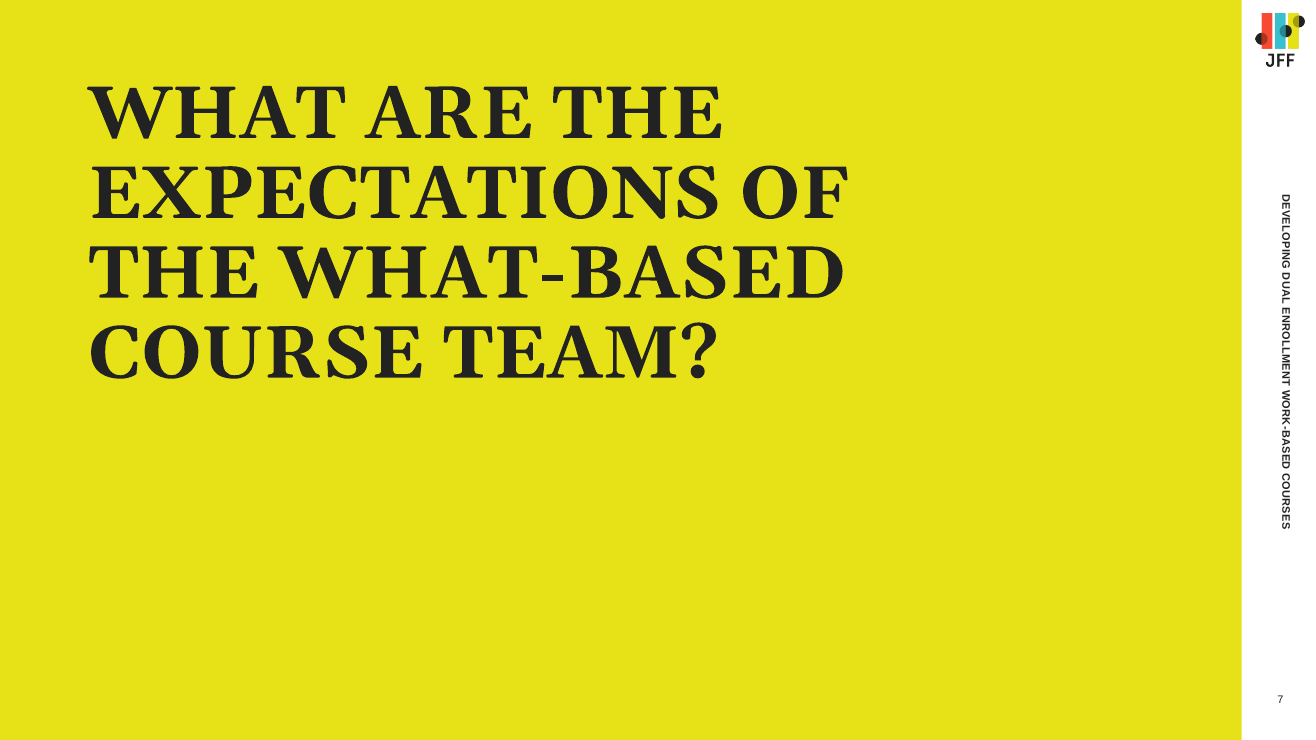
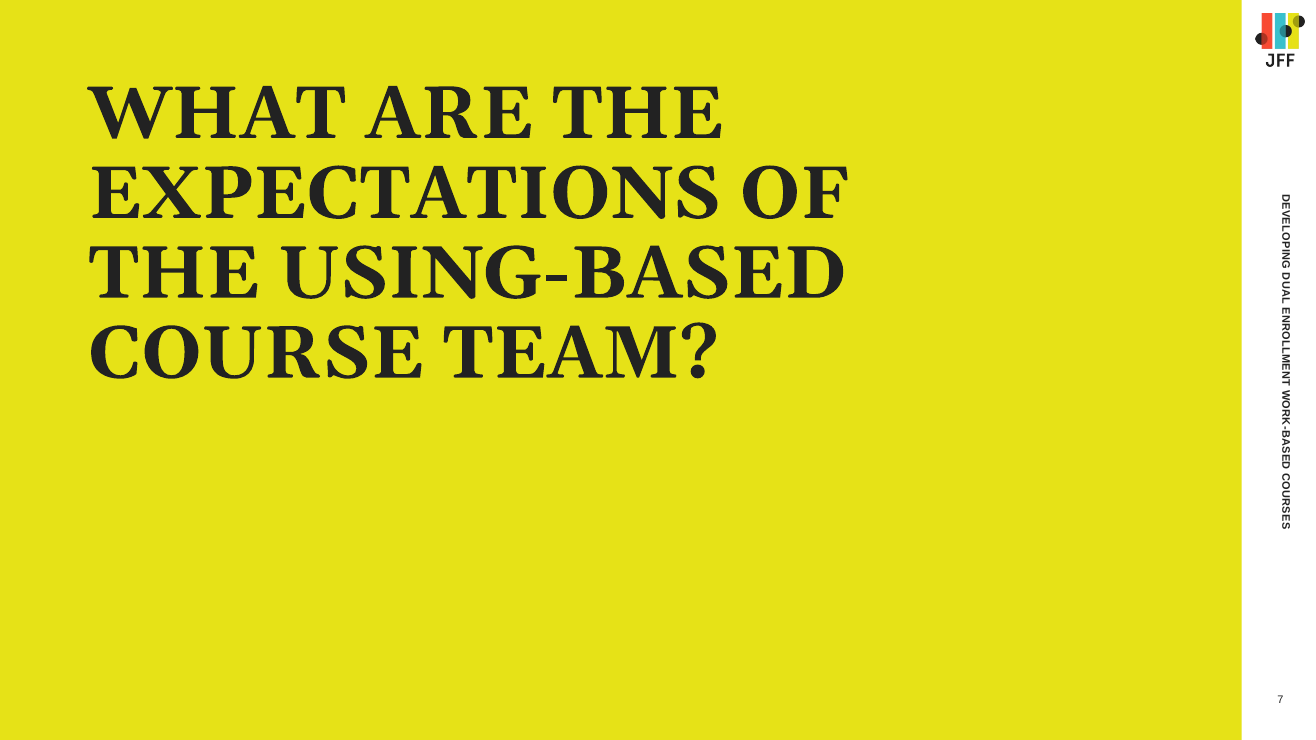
WHAT-BASED: WHAT-BASED -> USING-BASED
